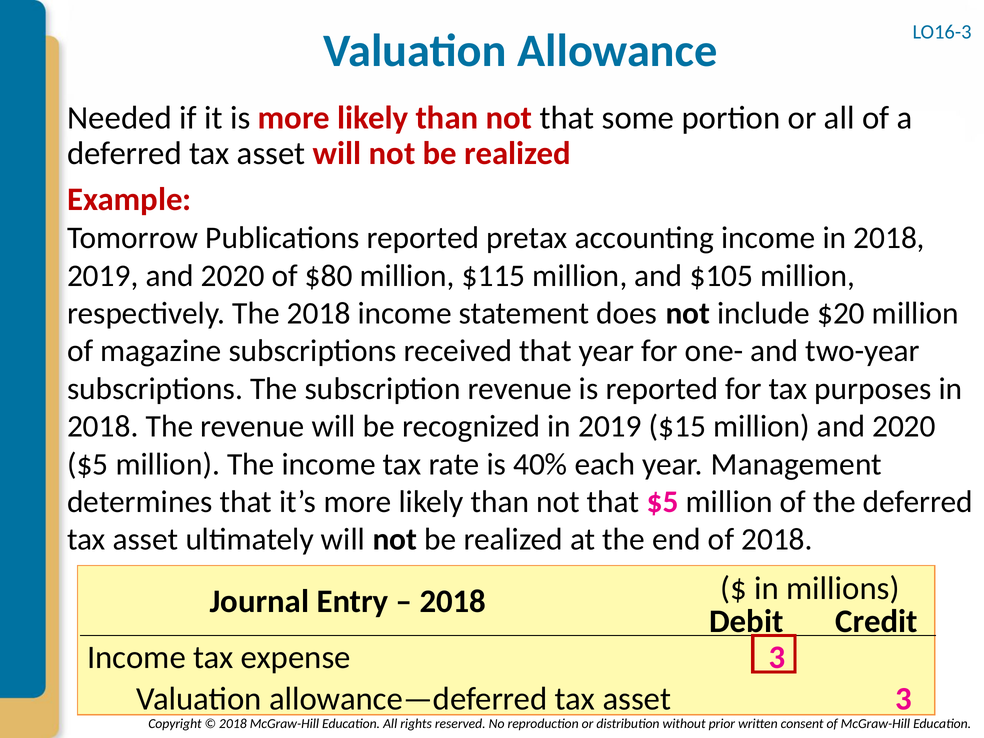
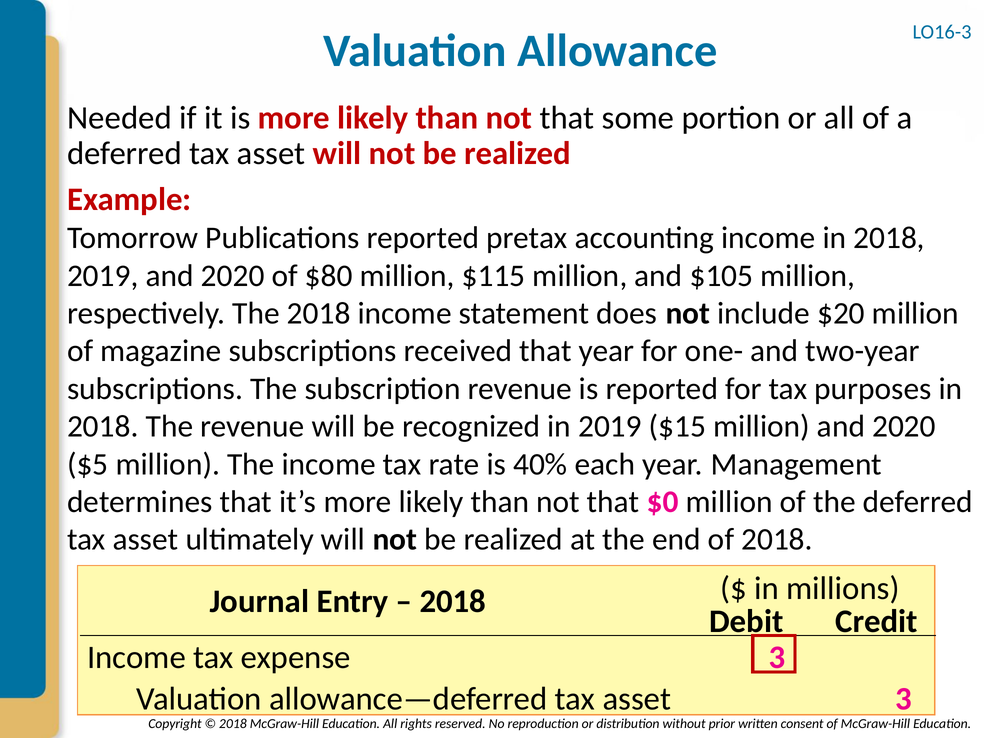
that $5: $5 -> $0
